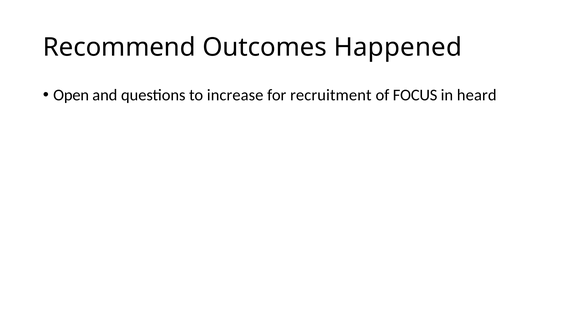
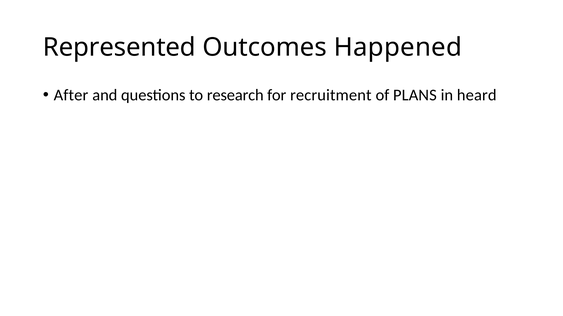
Recommend: Recommend -> Represented
Open: Open -> After
increase: increase -> research
FOCUS: FOCUS -> PLANS
